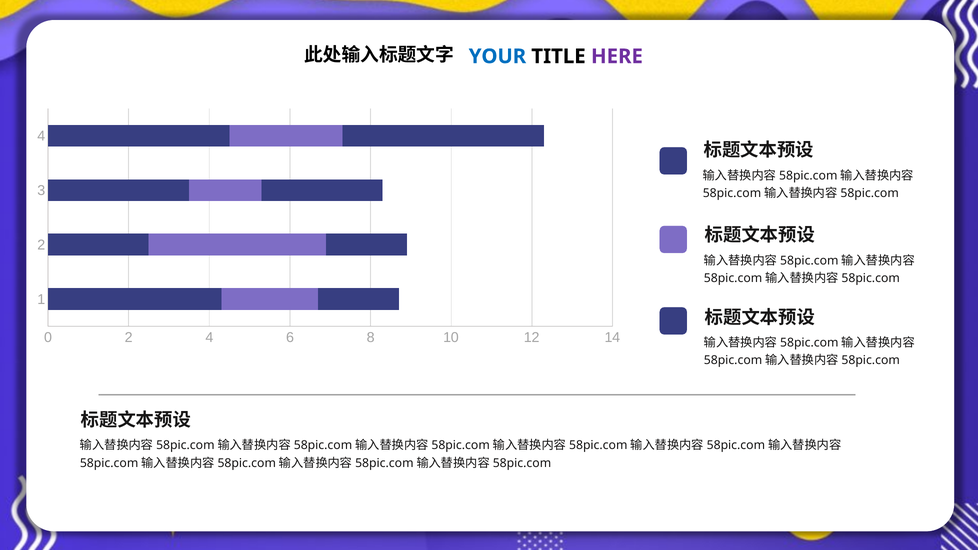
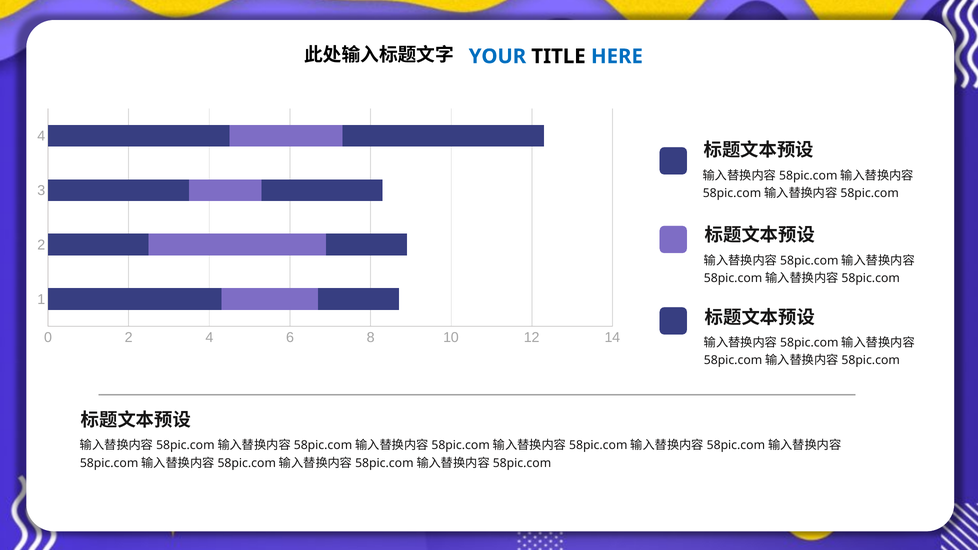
HERE colour: purple -> blue
